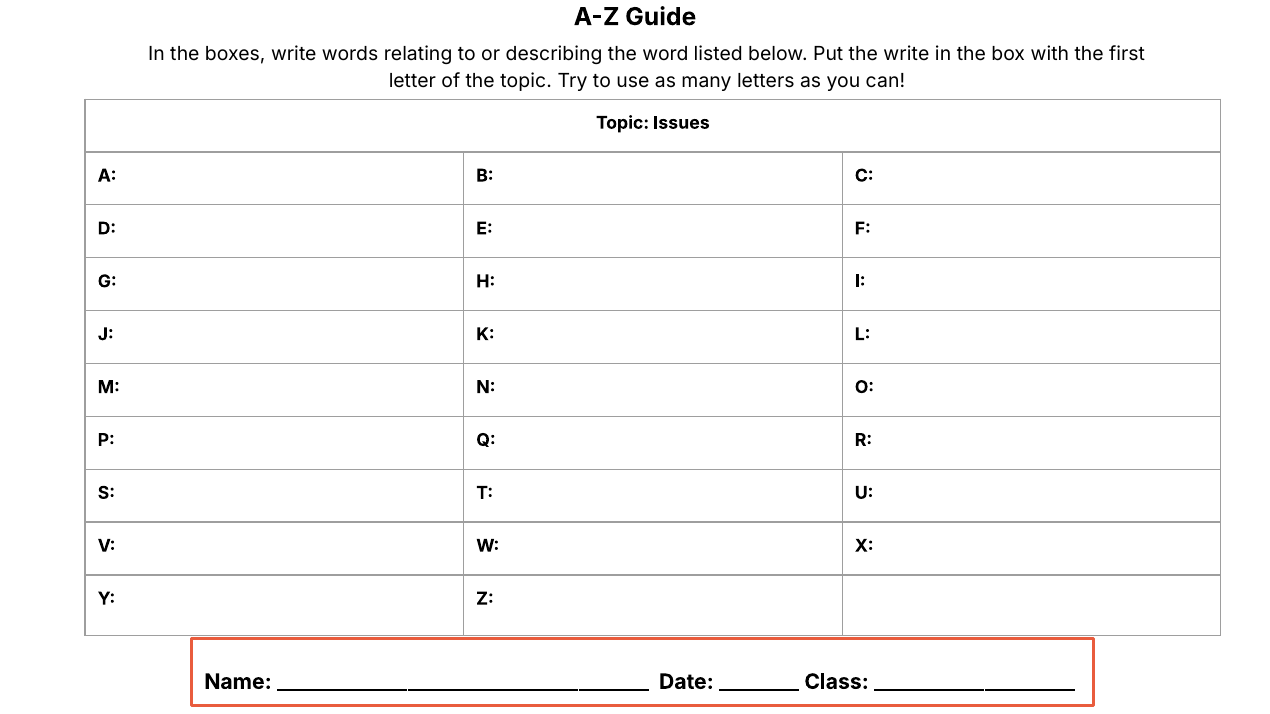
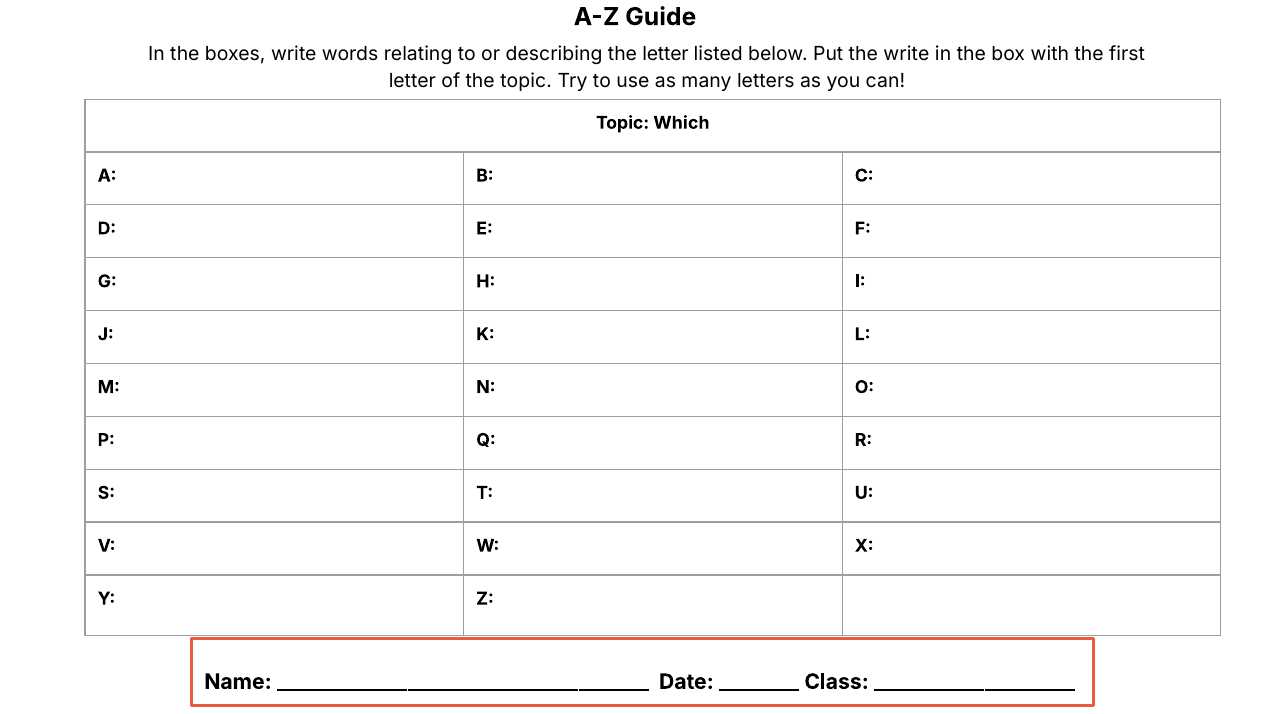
the word: word -> letter
Issues: Issues -> Which
